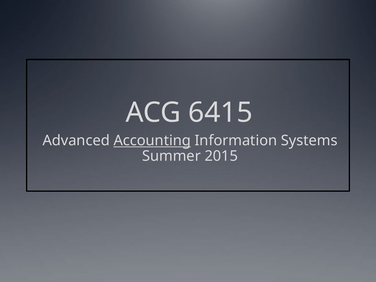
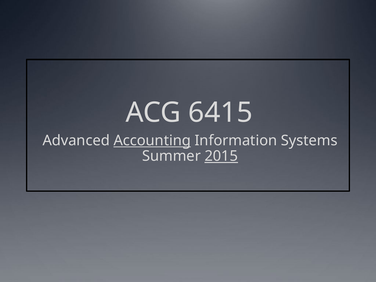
2015 underline: none -> present
